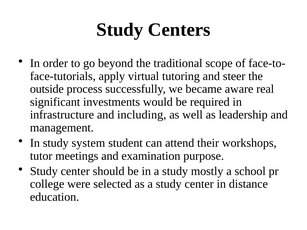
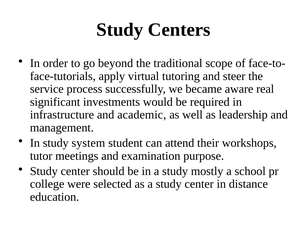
outside: outside -> service
including: including -> academic
